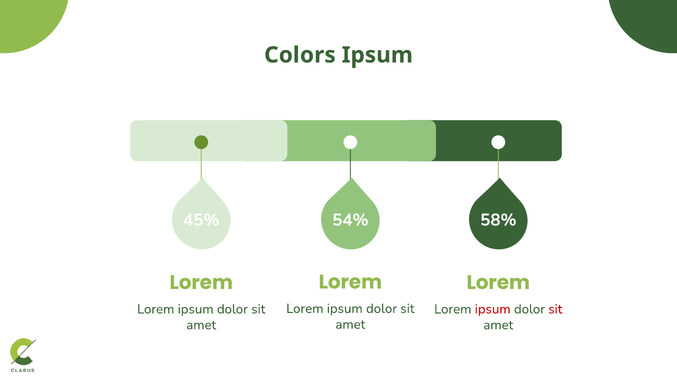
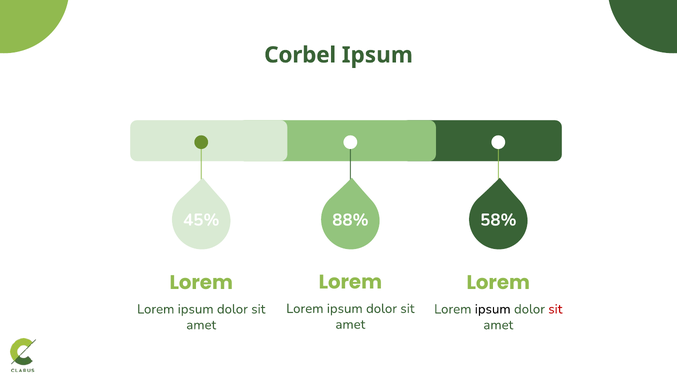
Colors: Colors -> Corbel
54%: 54% -> 88%
ipsum at (493, 309) colour: red -> black
